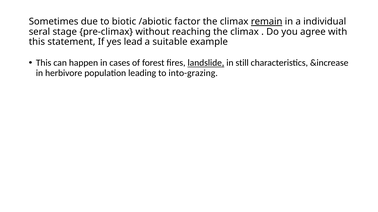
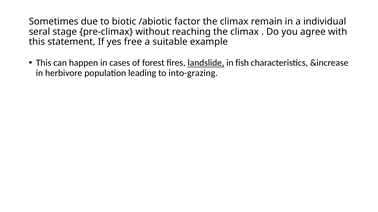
remain underline: present -> none
lead: lead -> free
still: still -> fish
